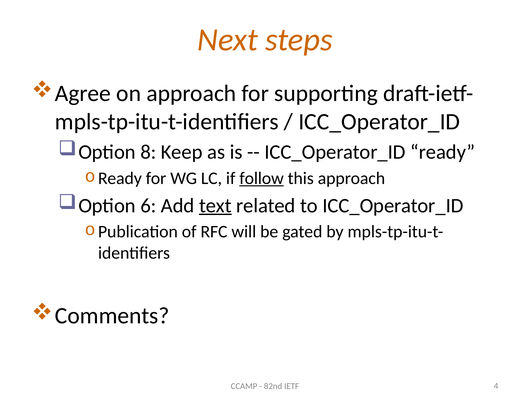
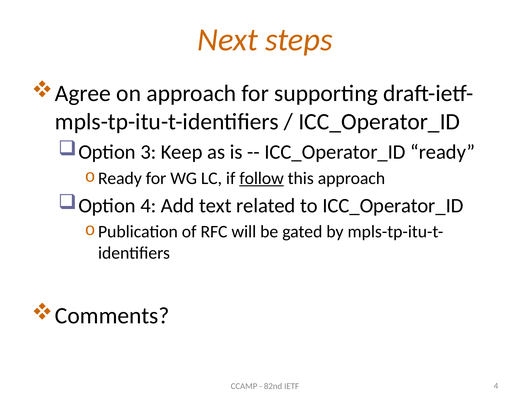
8: 8 -> 3
Option 6: 6 -> 4
text underline: present -> none
